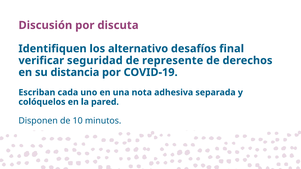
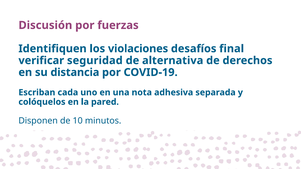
discuta: discuta -> fuerzas
alternativo: alternativo -> violaciones
represente: represente -> alternativa
